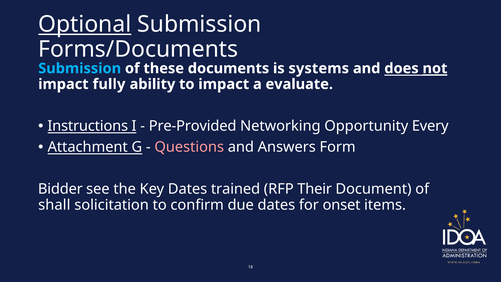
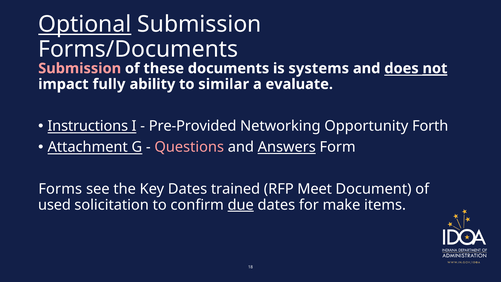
Submission at (80, 68) colour: light blue -> pink
to impact: impact -> similar
Every: Every -> Forth
Answers underline: none -> present
Bidder: Bidder -> Forms
Their: Their -> Meet
shall: shall -> used
due underline: none -> present
onset: onset -> make
